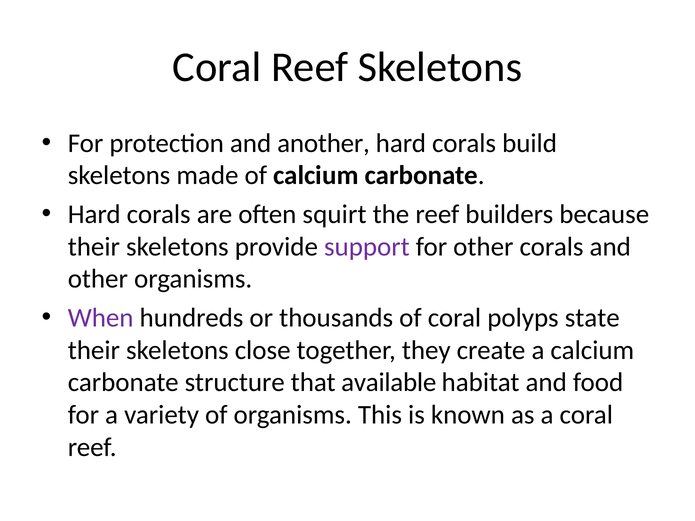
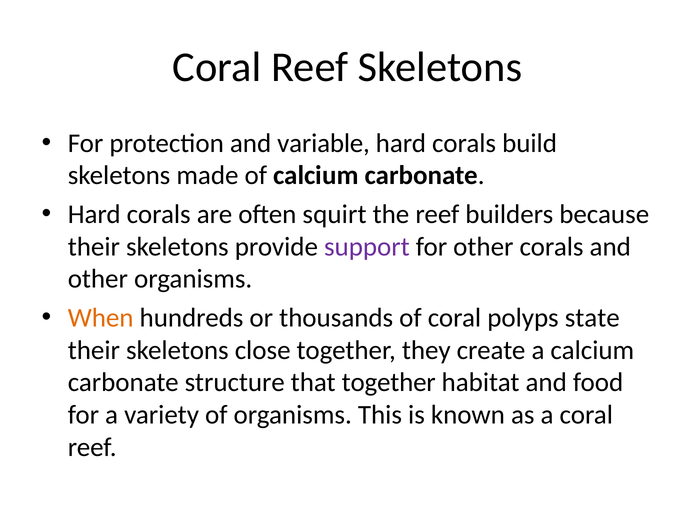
another: another -> variable
When colour: purple -> orange
that available: available -> together
